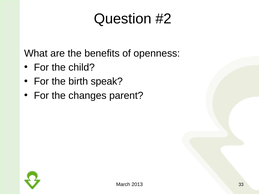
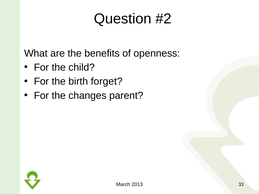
speak: speak -> forget
